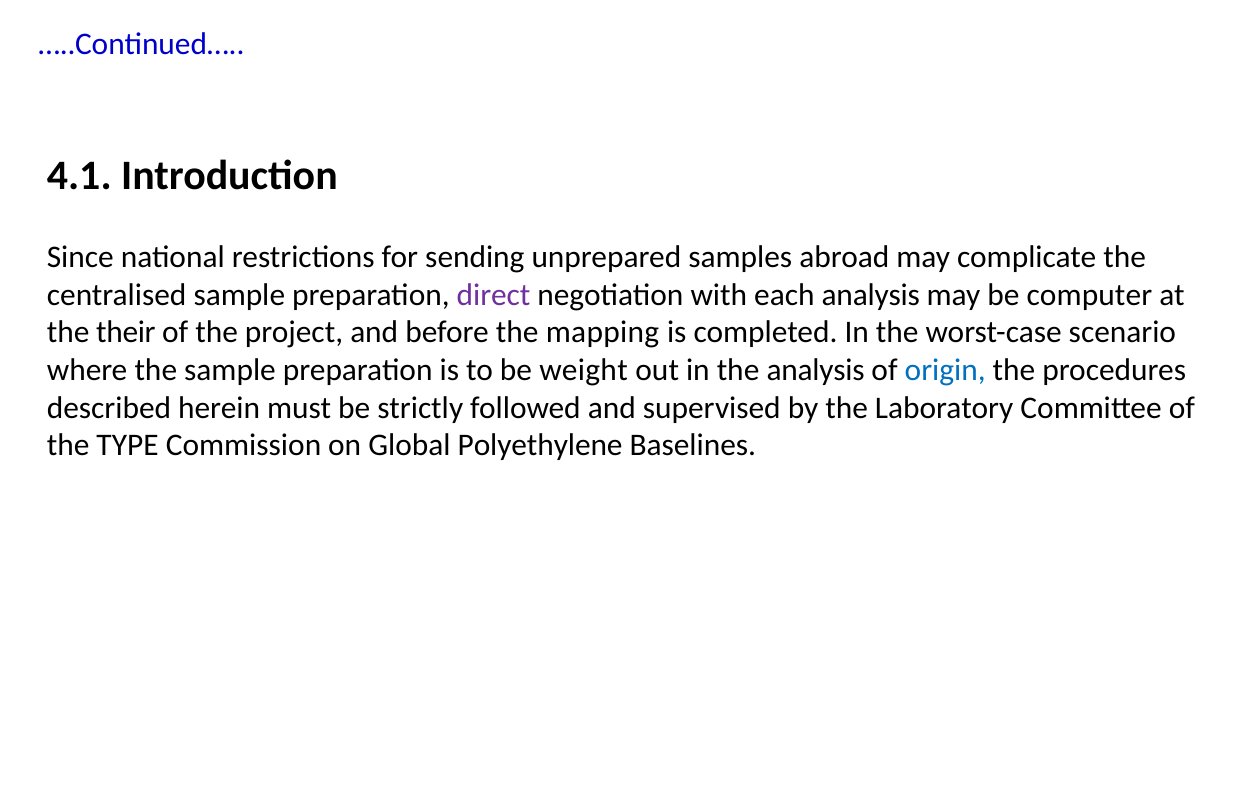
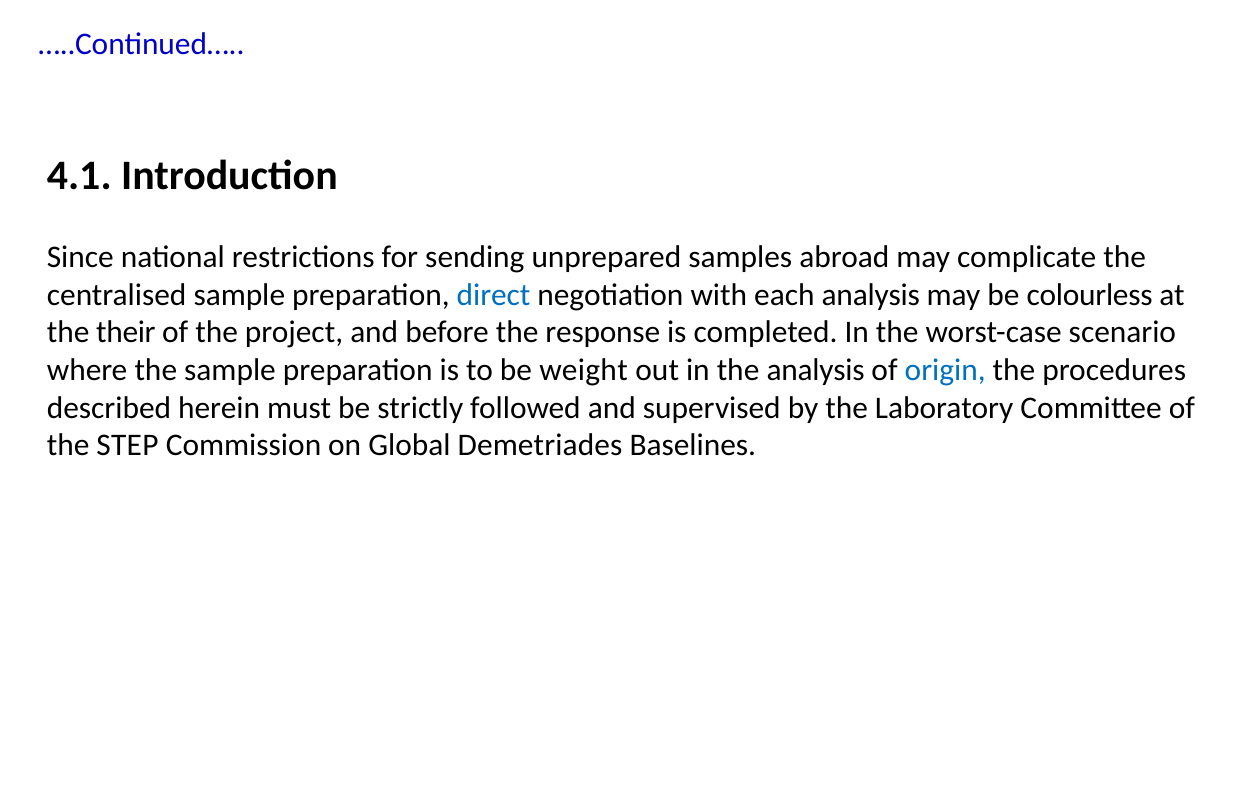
direct colour: purple -> blue
computer: computer -> colourless
mapping: mapping -> response
TYPE: TYPE -> STEP
Polyethylene: Polyethylene -> Demetriades
